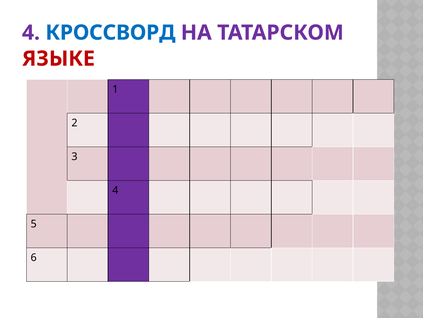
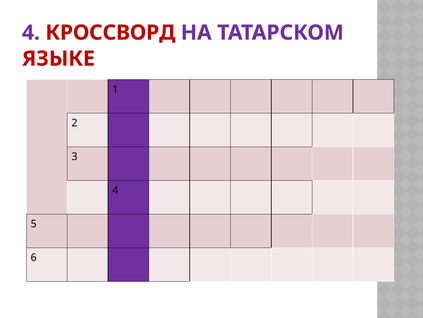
КРОССВОРД colour: blue -> red
